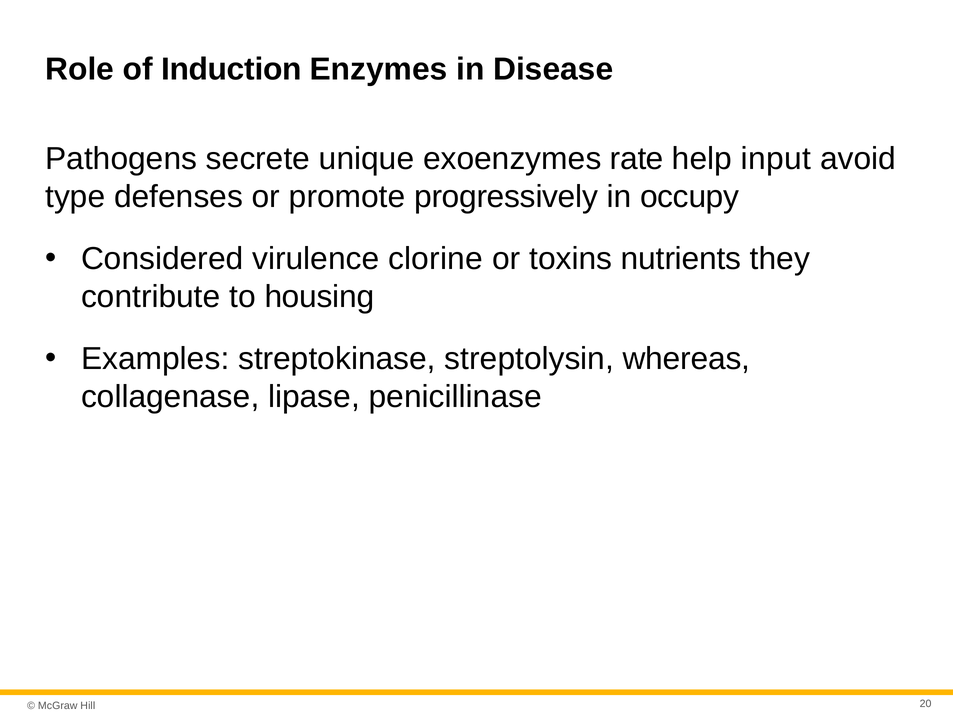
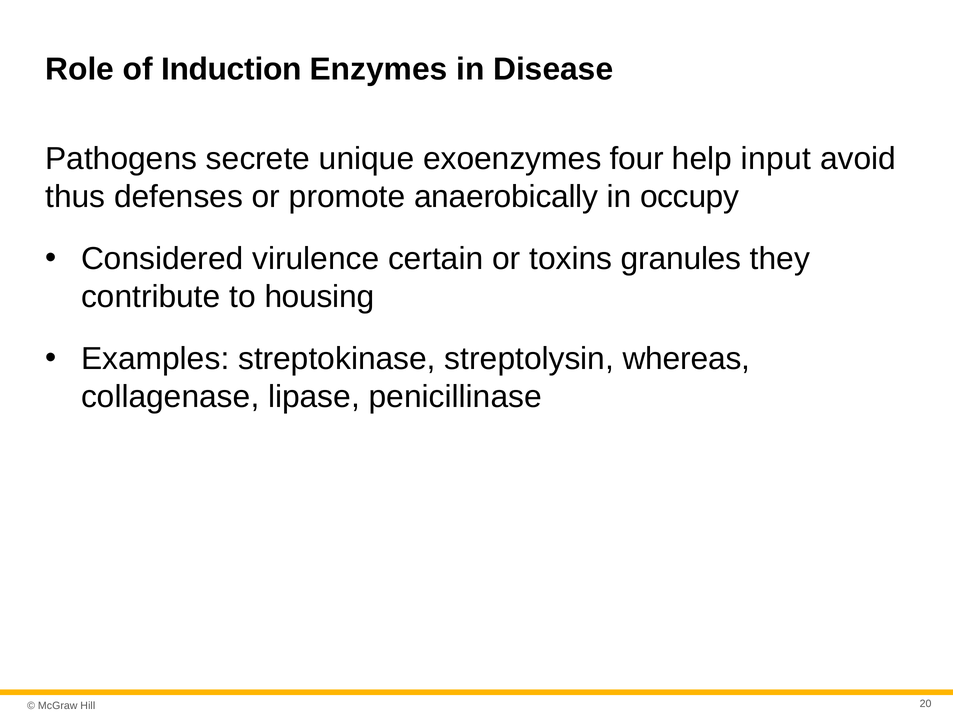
rate: rate -> four
type: type -> thus
progressively: progressively -> anaerobically
clorine: clorine -> certain
nutrients: nutrients -> granules
